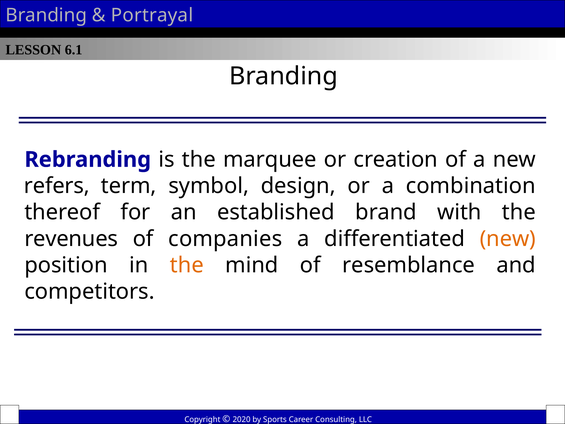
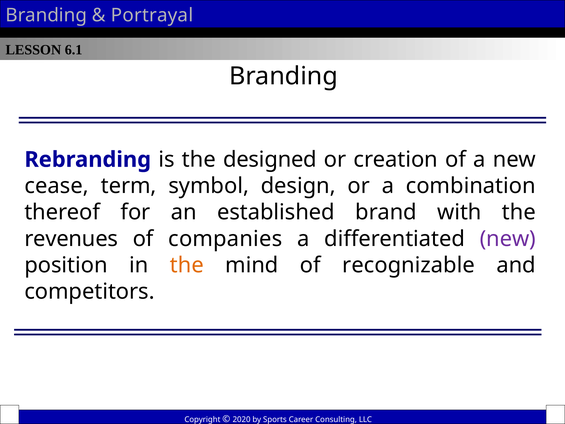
marquee: marquee -> designed
refers: refers -> cease
new at (508, 239) colour: orange -> purple
resemblance: resemblance -> recognizable
